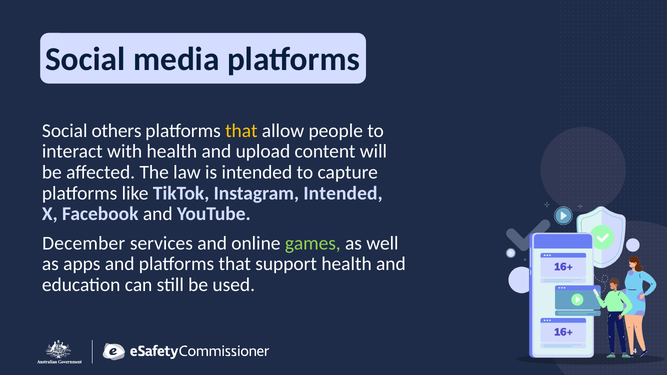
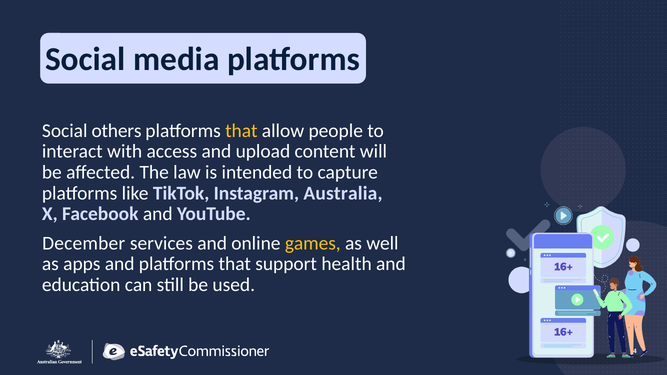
with health: health -> access
Instagram Intended: Intended -> Australia
games colour: light green -> yellow
